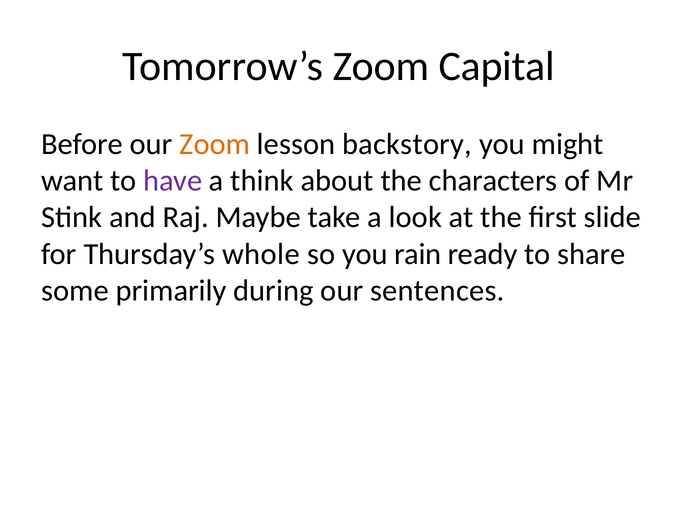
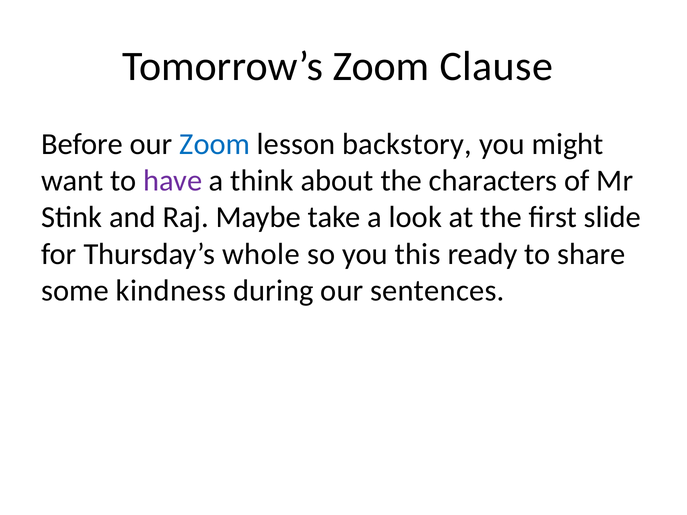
Capital: Capital -> Clause
Zoom at (215, 144) colour: orange -> blue
rain: rain -> this
primarily: primarily -> kindness
